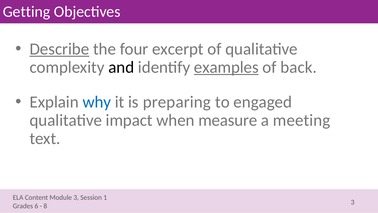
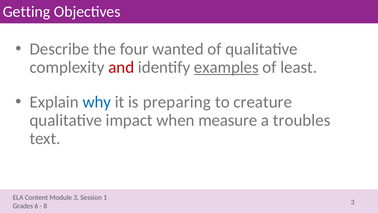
Describe underline: present -> none
excerpt: excerpt -> wanted
and colour: black -> red
back: back -> least
engaged: engaged -> creature
meeting: meeting -> troubles
